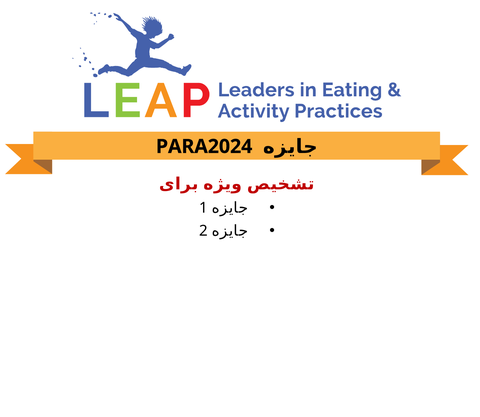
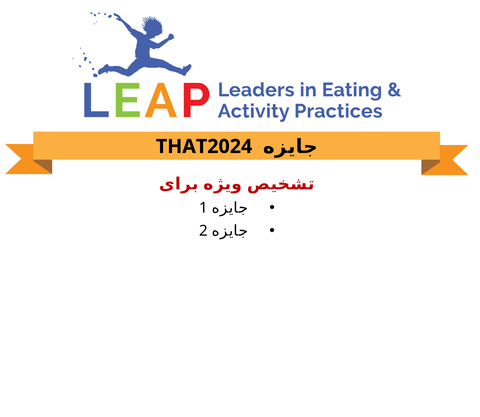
PARA2024: PARA2024 -> THAT2024
